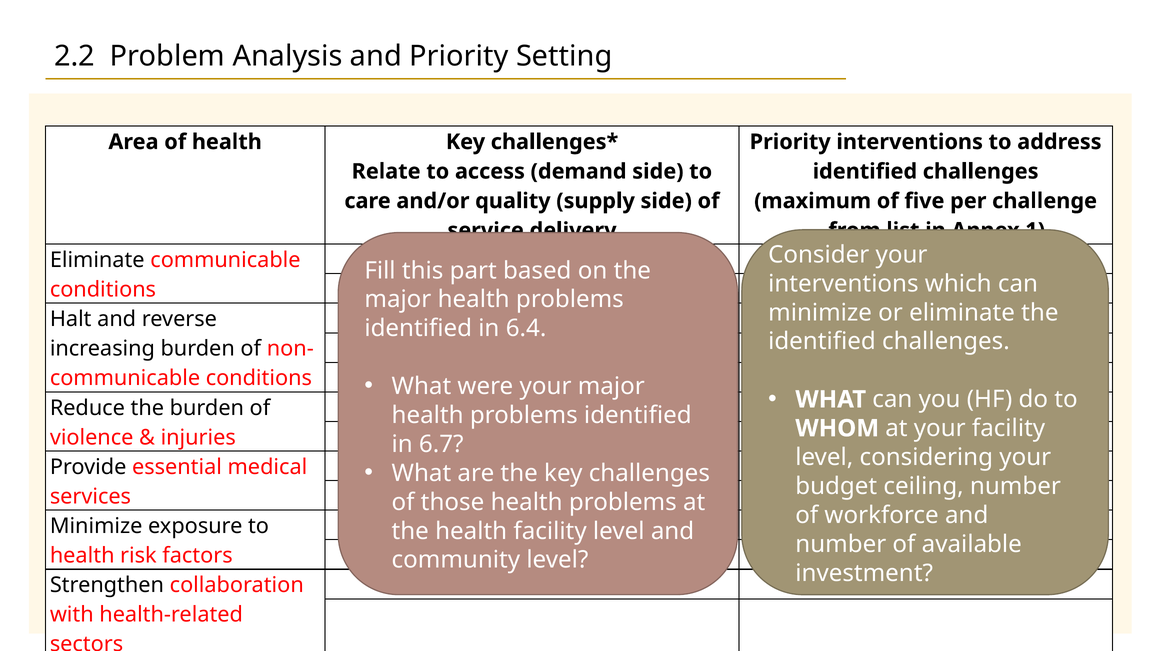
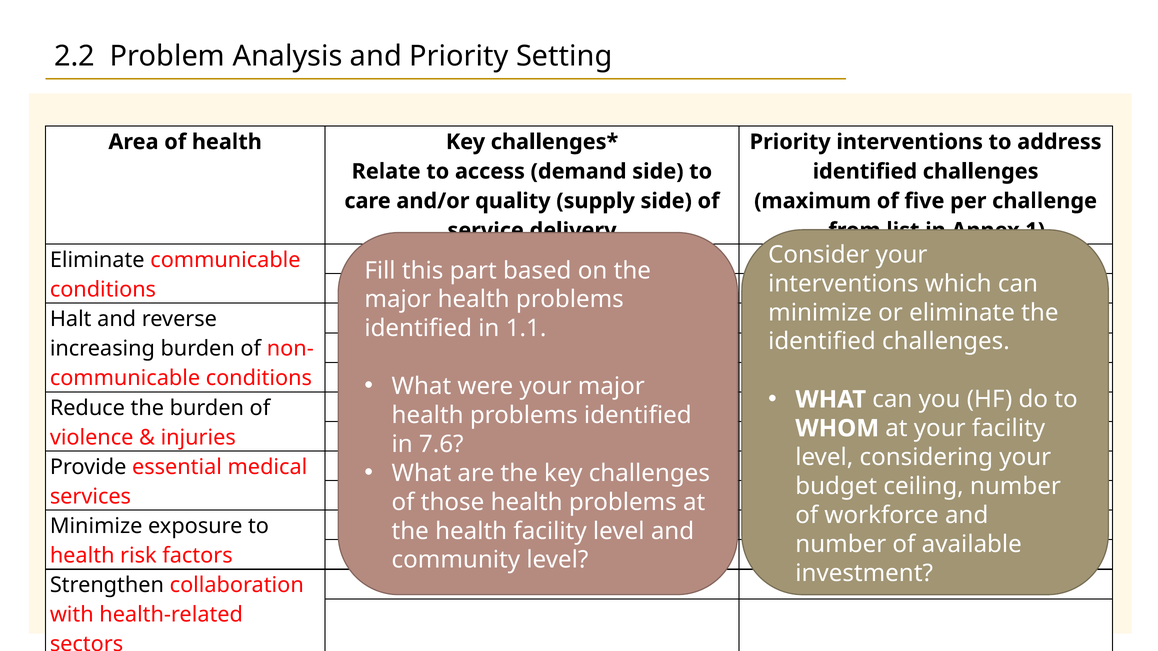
6.4: 6.4 -> 1.1
6.7: 6.7 -> 7.6
